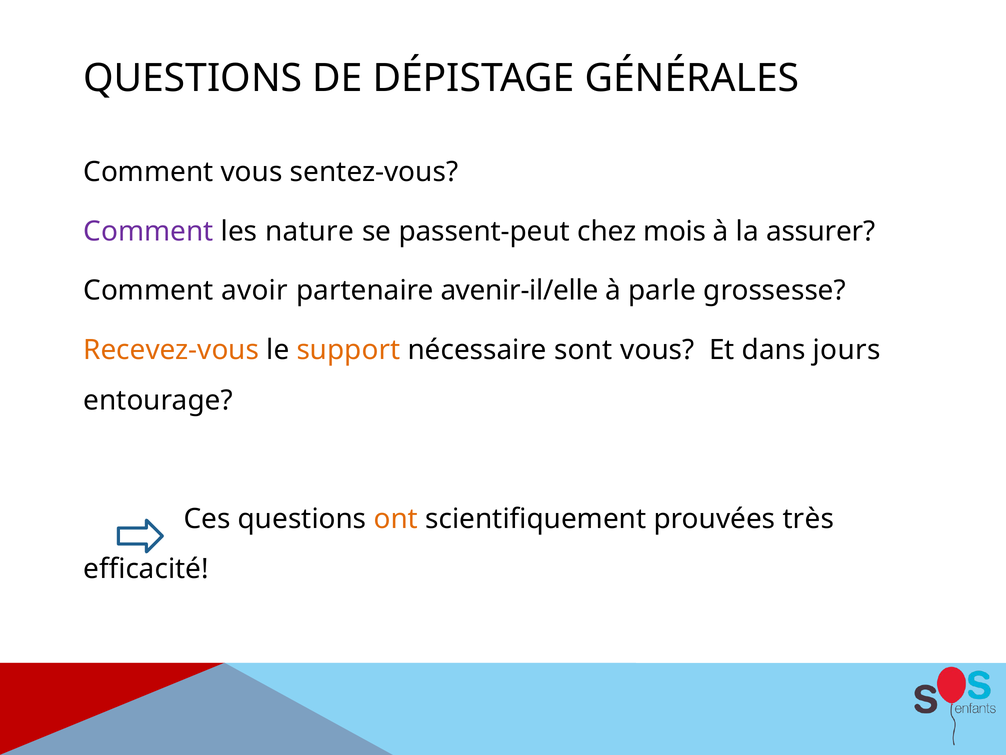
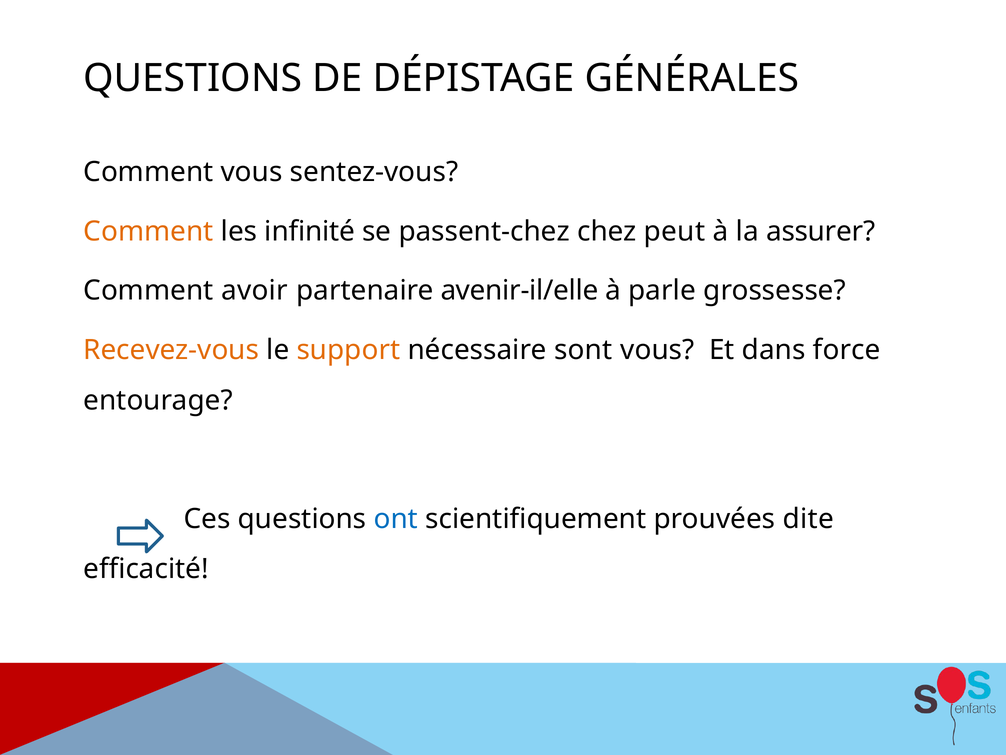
Comment at (148, 231) colour: purple -> orange
nature: nature -> infinité
passent-peut: passent-peut -> passent-chez
mois: mois -> peut
jours: jours -> force
ont colour: orange -> blue
très: très -> dite
